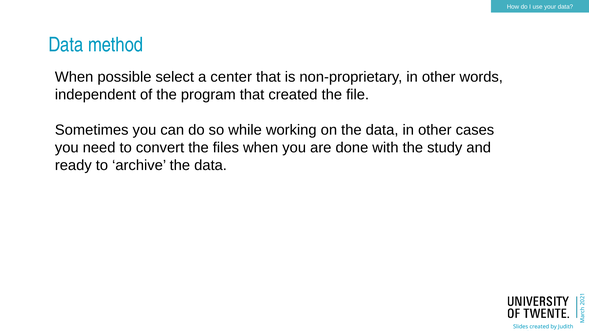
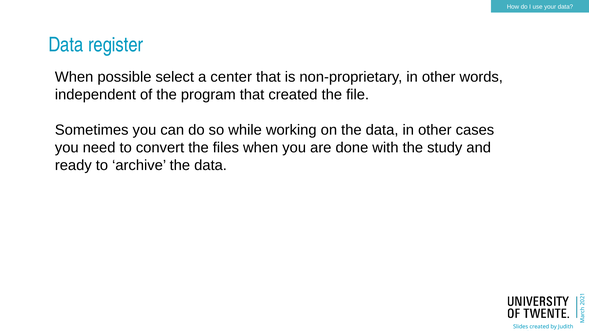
method: method -> register
